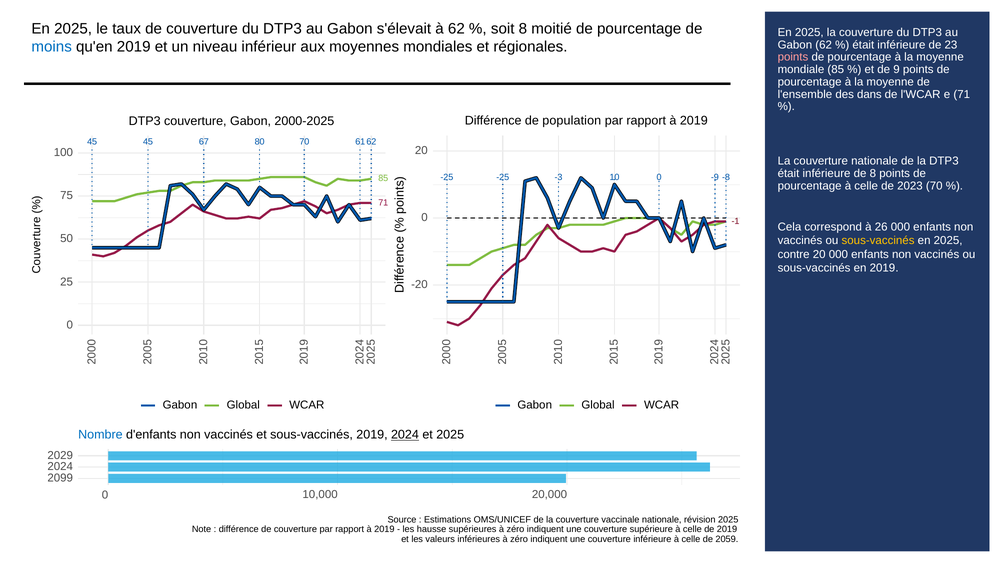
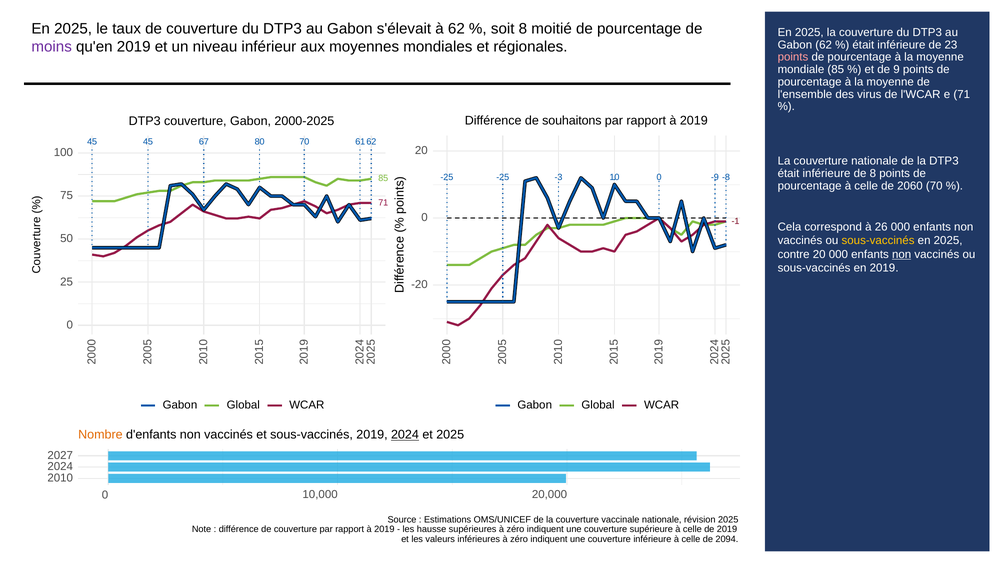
moins colour: blue -> purple
dans: dans -> virus
population: population -> souhaitons
2023: 2023 -> 2060
non at (902, 255) underline: none -> present
Nombre colour: blue -> orange
2029: 2029 -> 2027
2099: 2099 -> 2010
2059: 2059 -> 2094
